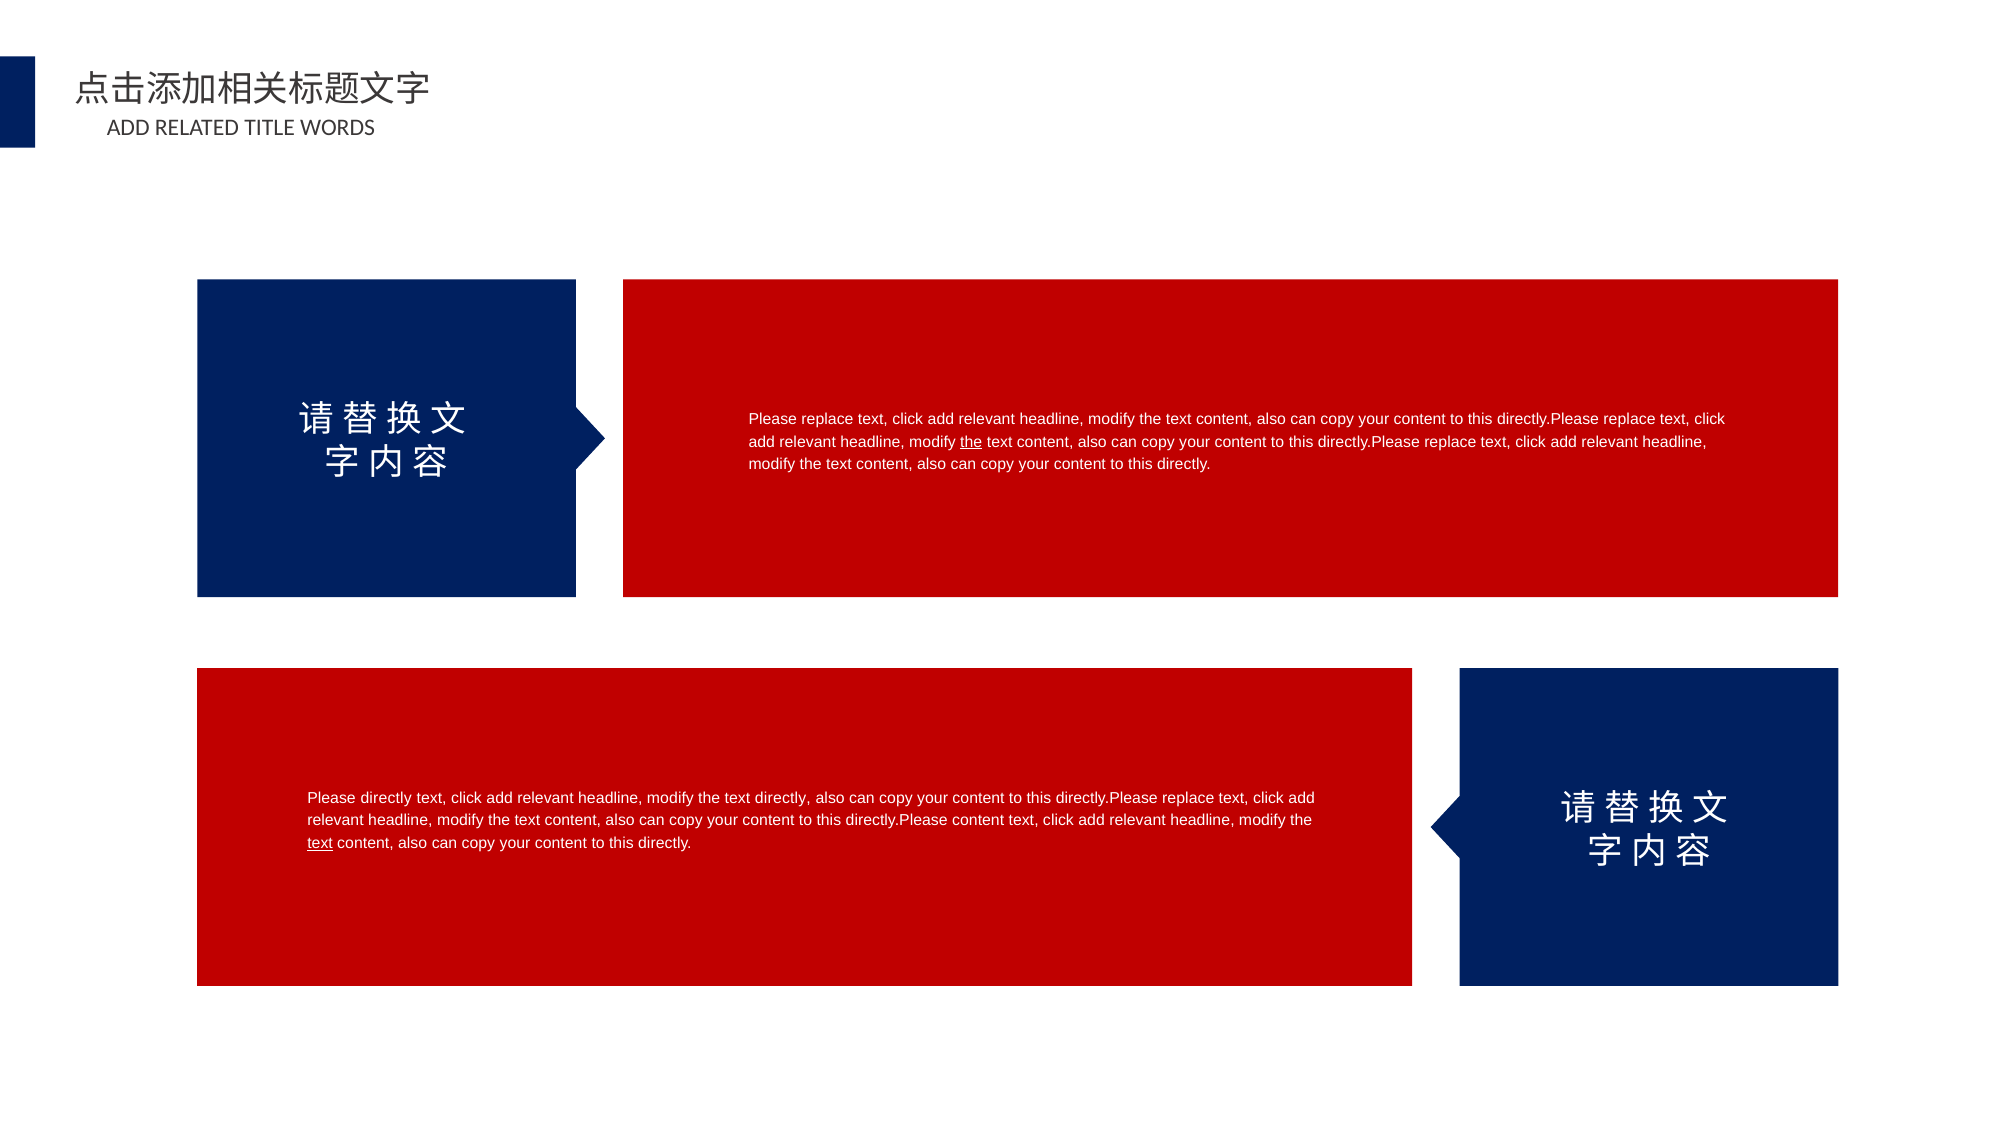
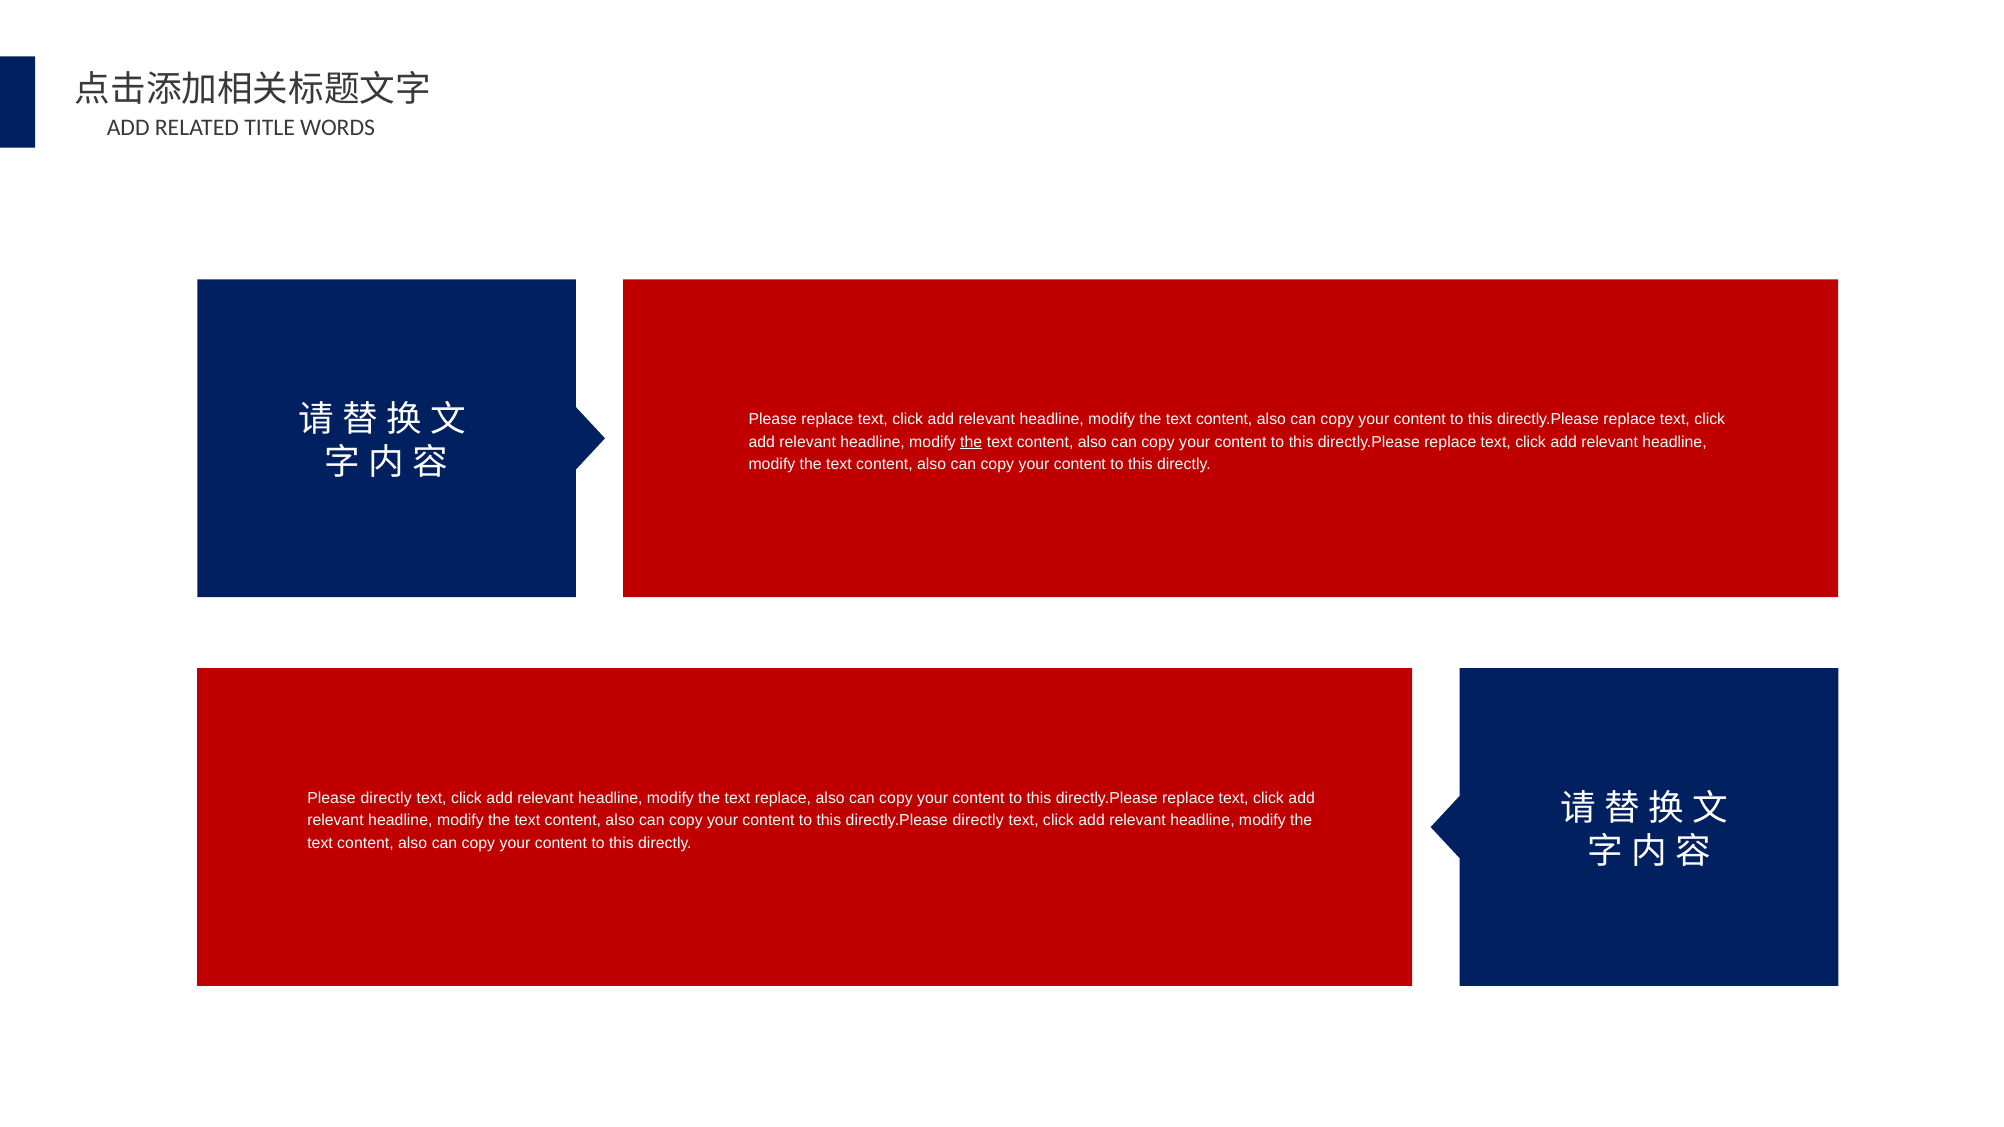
text directly: directly -> replace
directly.Please content: content -> directly
text at (320, 843) underline: present -> none
